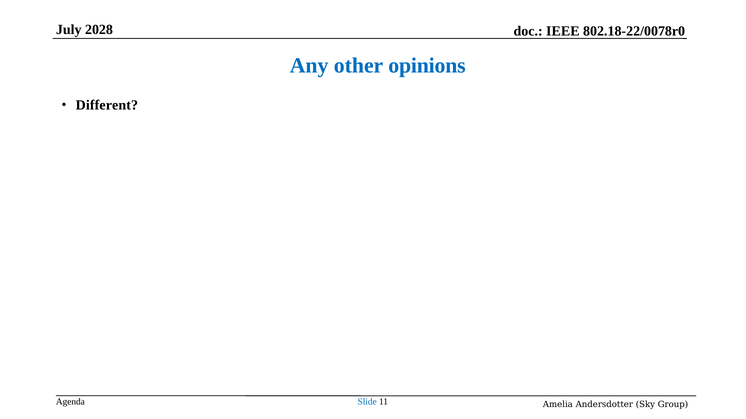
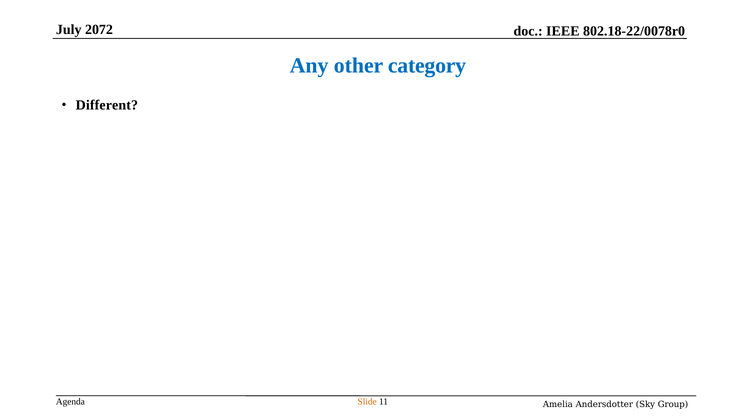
2028: 2028 -> 2072
opinions: opinions -> category
Slide colour: blue -> orange
